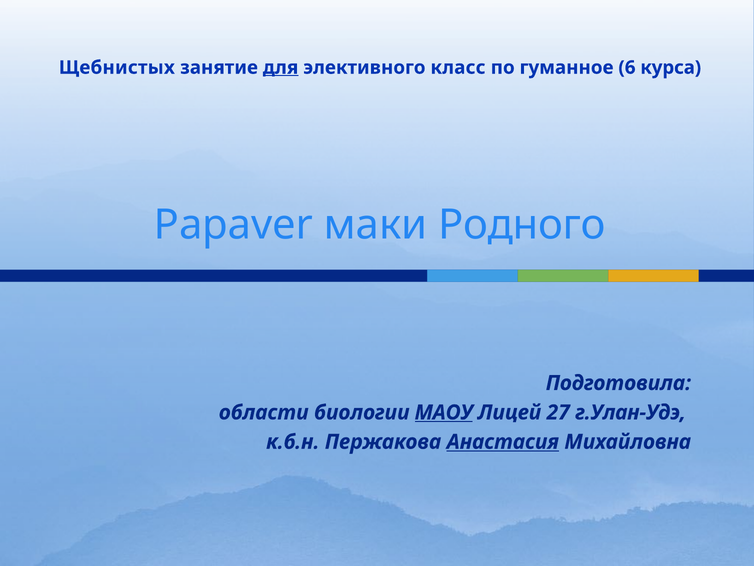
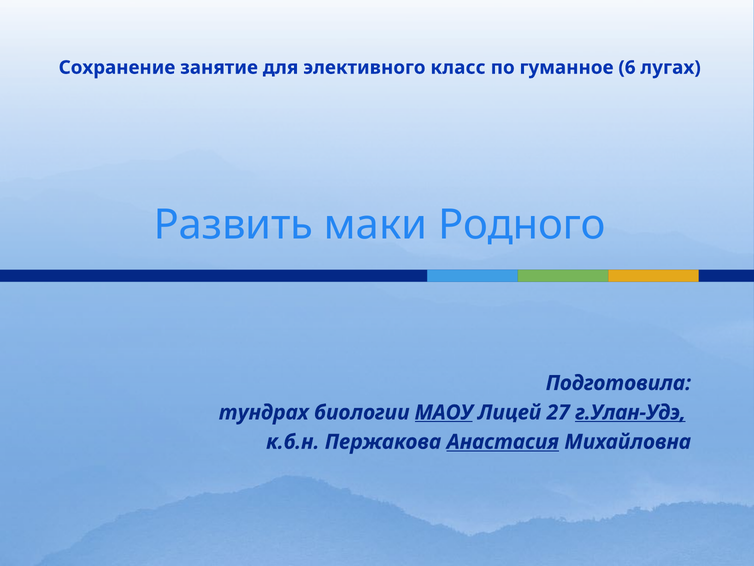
Щебнистых: Щебнистых -> Сохранение
для underline: present -> none
курса: курса -> лугах
Papaver: Papaver -> Развить
области: области -> тундрах
г.Улан-Удэ underline: none -> present
